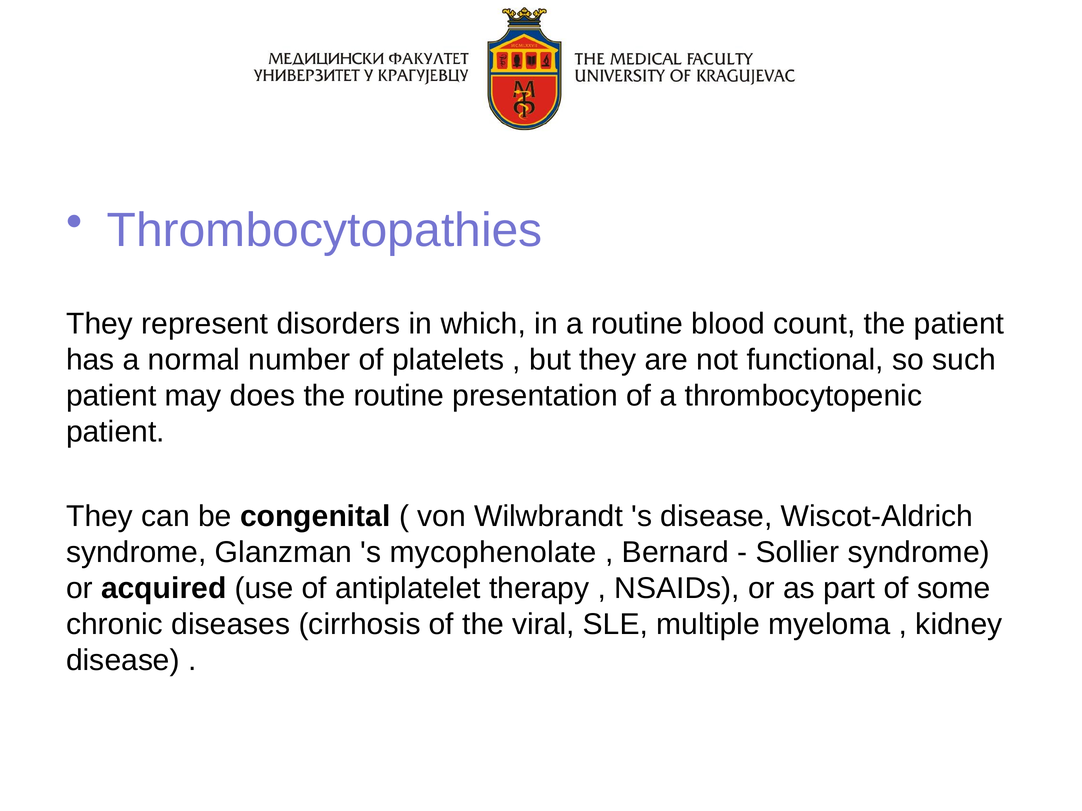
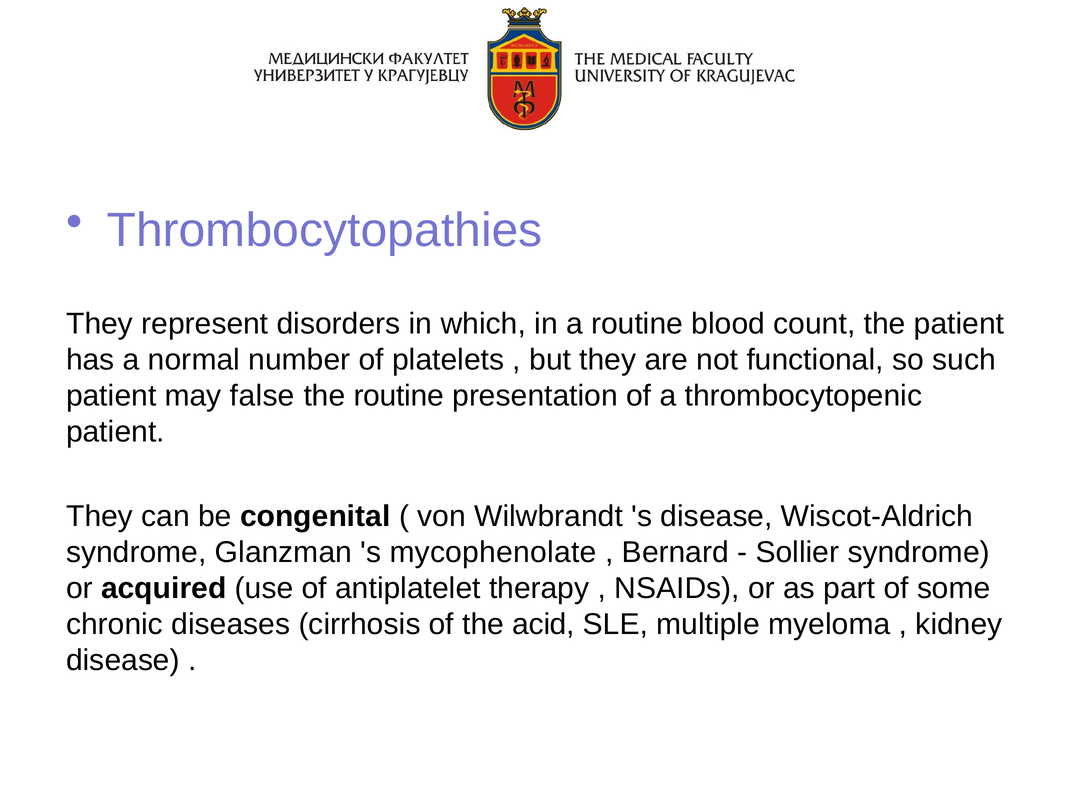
does: does -> false
viral: viral -> acid
